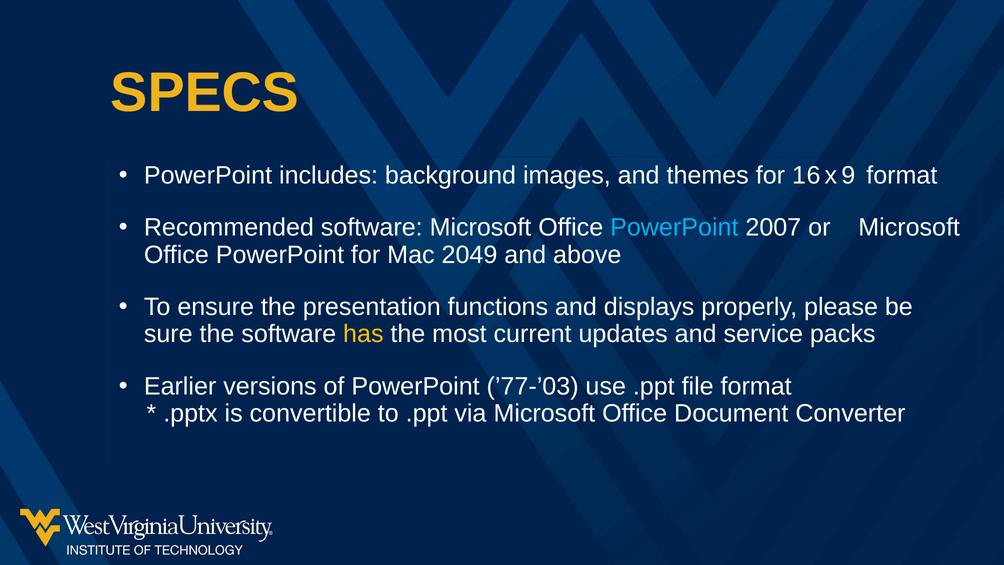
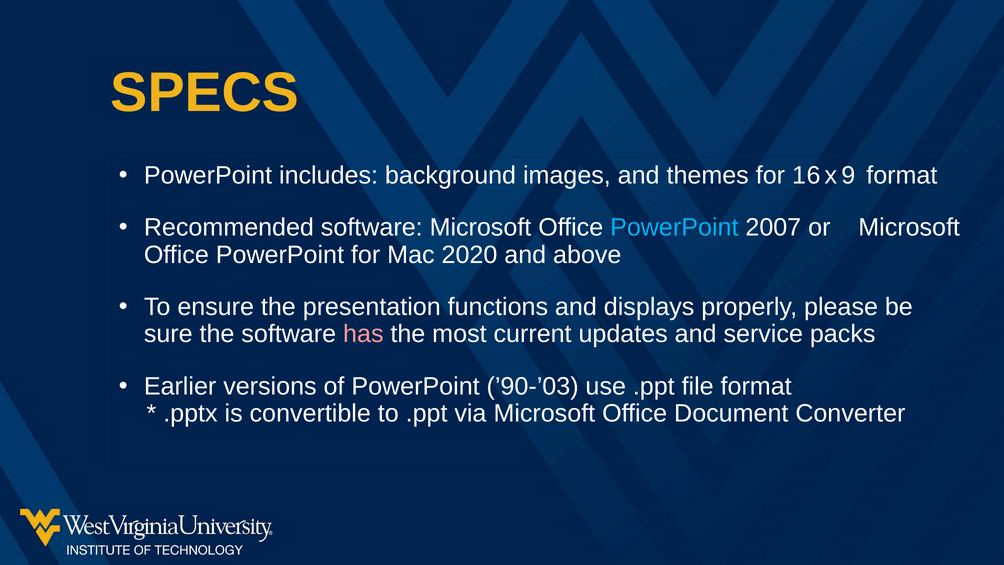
2049: 2049 -> 2020
has colour: yellow -> pink
’77-’03: ’77-’03 -> ’90-’03
